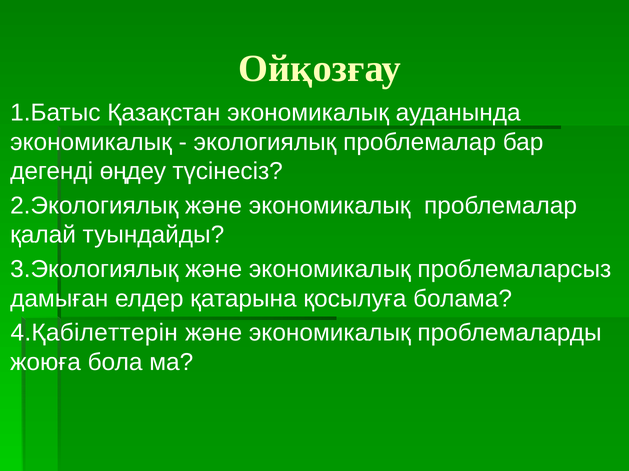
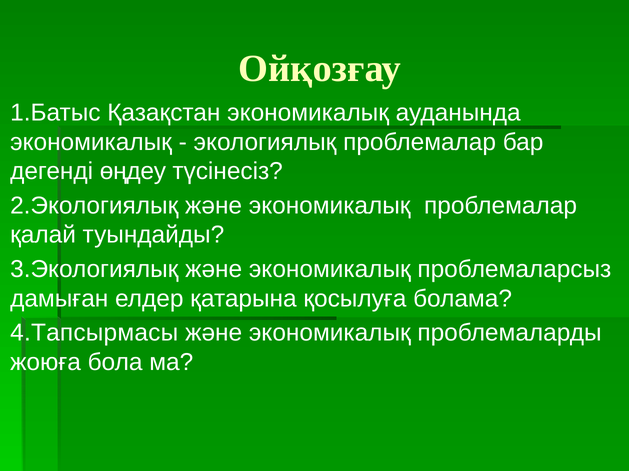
4.Қабілеттерін: 4.Қабілеттерін -> 4.Тапсырмасы
